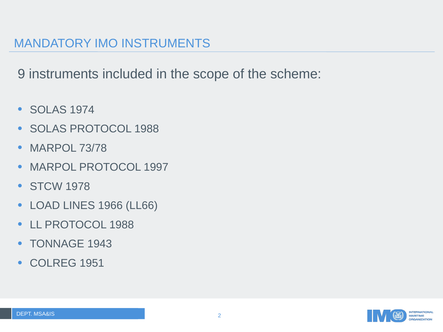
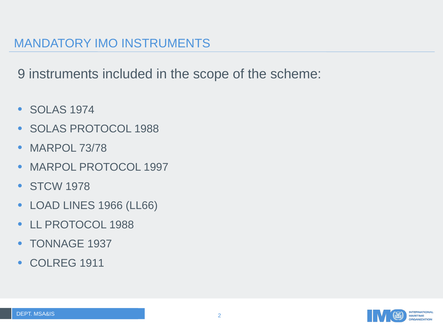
1943: 1943 -> 1937
1951: 1951 -> 1911
